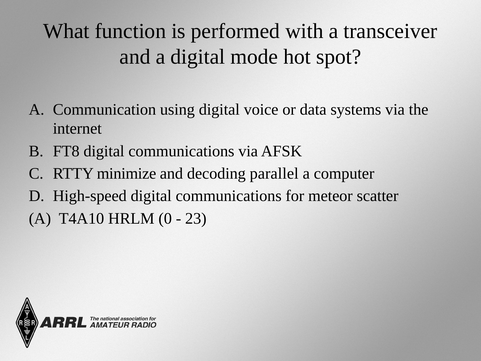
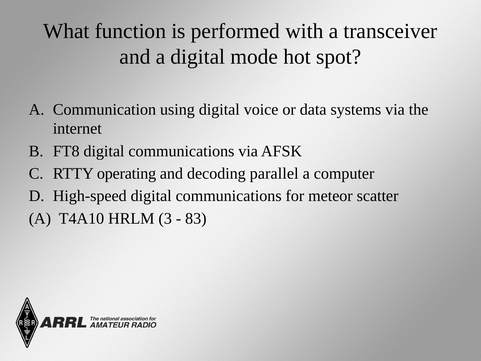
minimize: minimize -> operating
0: 0 -> 3
23: 23 -> 83
